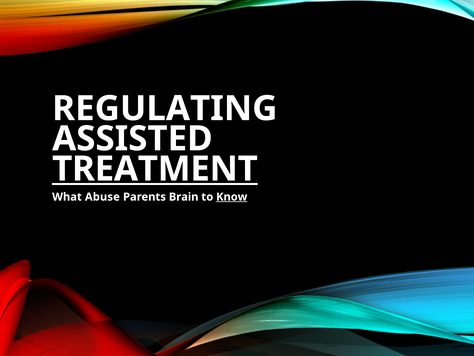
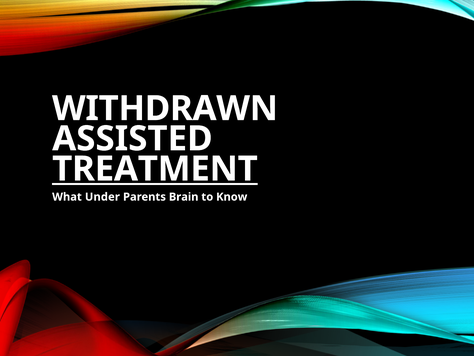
REGULATING: REGULATING -> WITHDRAWN
Abuse: Abuse -> Under
Know underline: present -> none
